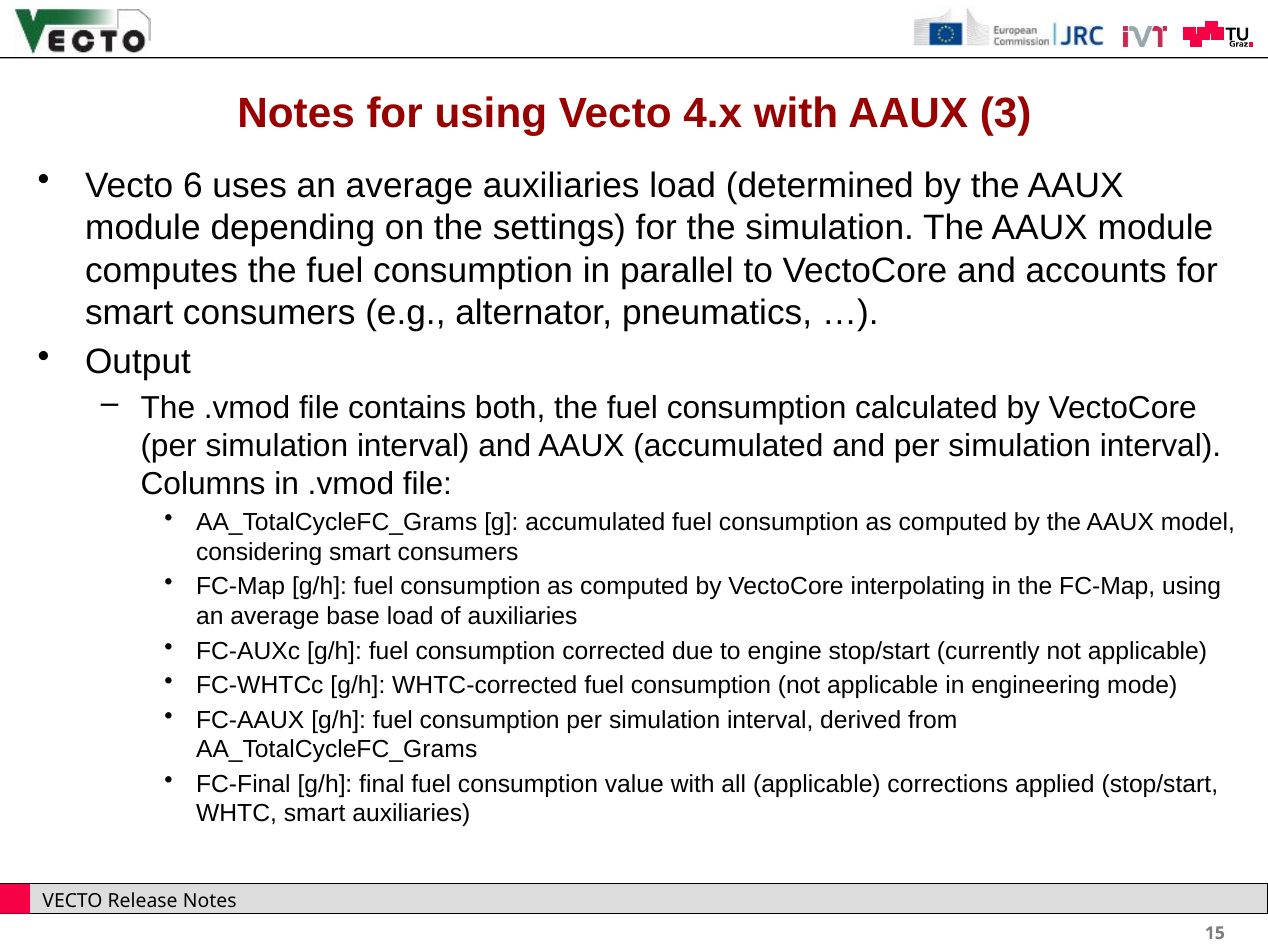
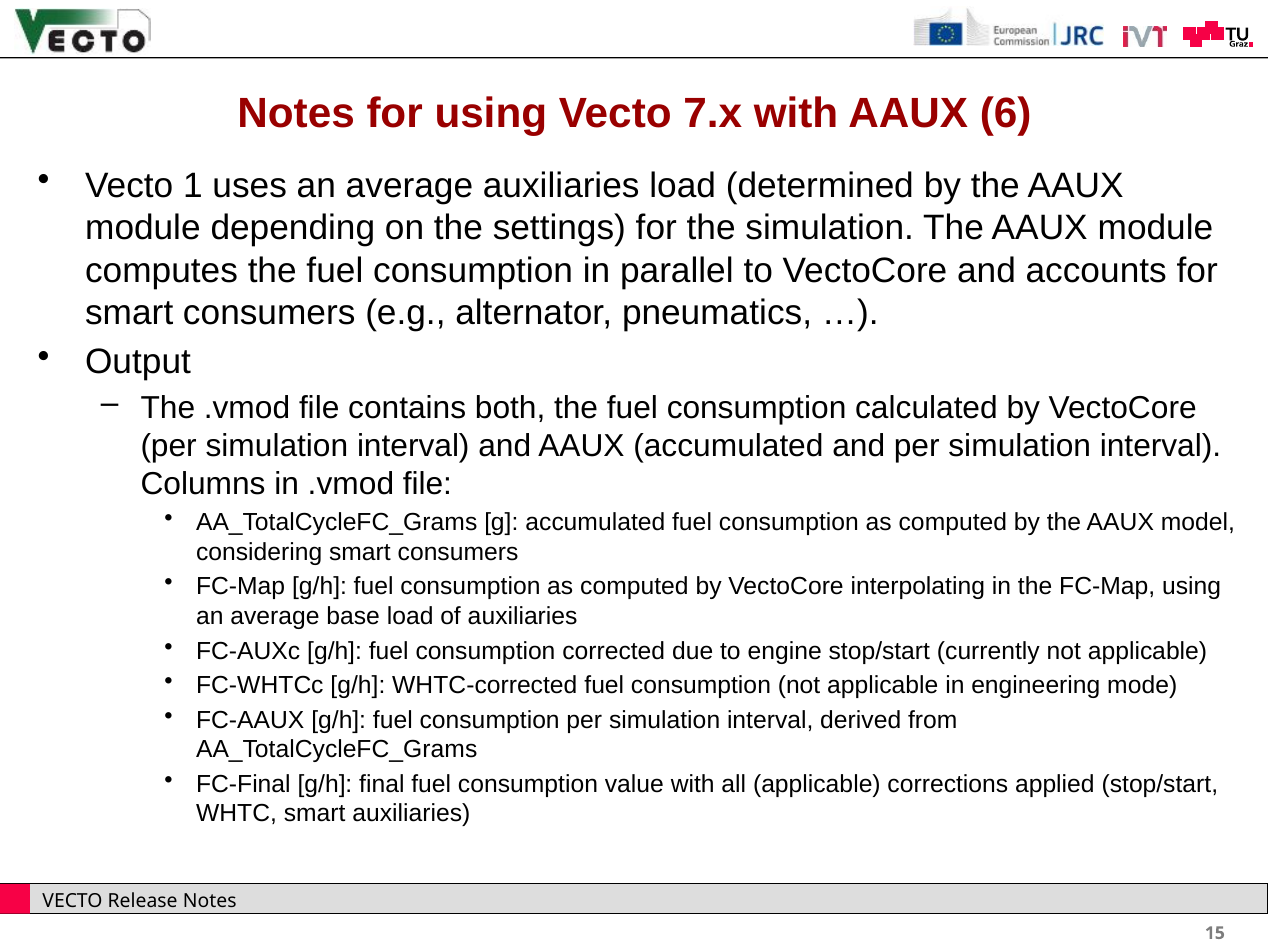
4.x: 4.x -> 7.x
3: 3 -> 6
6: 6 -> 1
